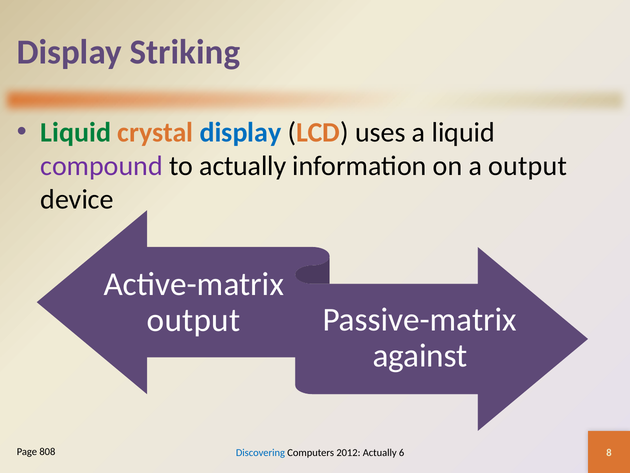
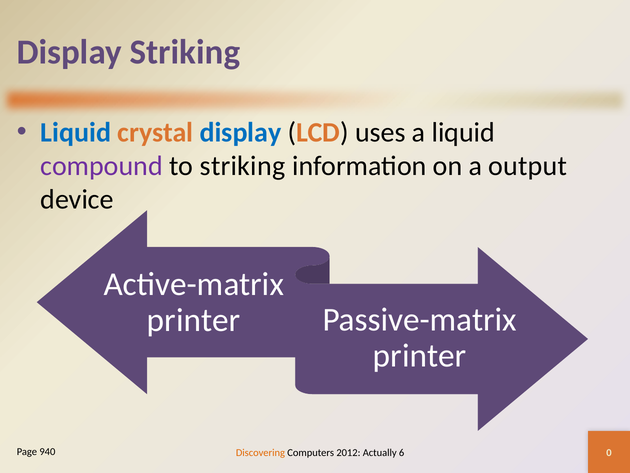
Liquid at (76, 132) colour: green -> blue
to actually: actually -> striking
output at (194, 320): output -> printer
against at (420, 355): against -> printer
808: 808 -> 940
Discovering colour: blue -> orange
8: 8 -> 0
